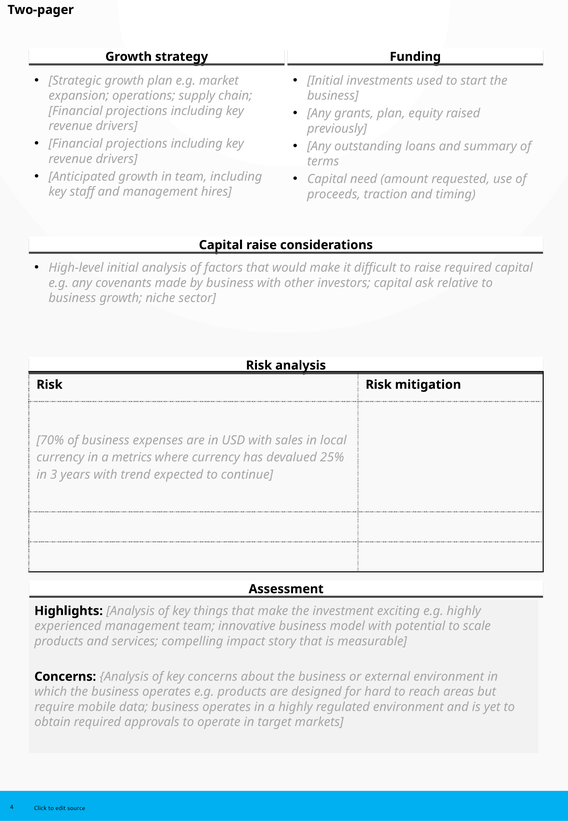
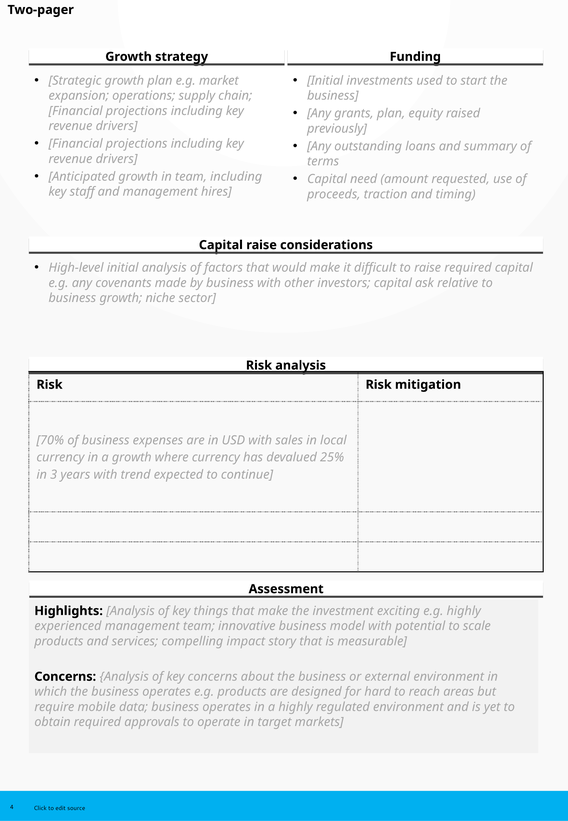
a metrics: metrics -> growth
